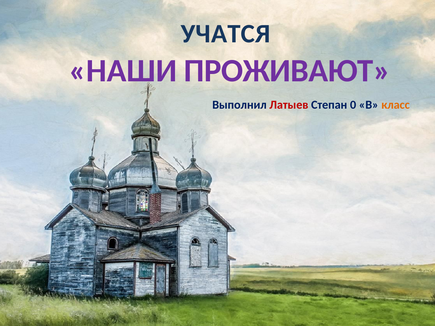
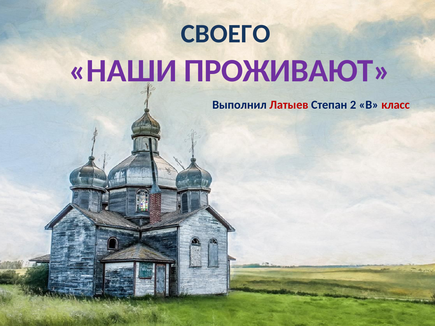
УЧАТСЯ: УЧАТСЯ -> СВОЕГО
0: 0 -> 2
класс colour: orange -> red
